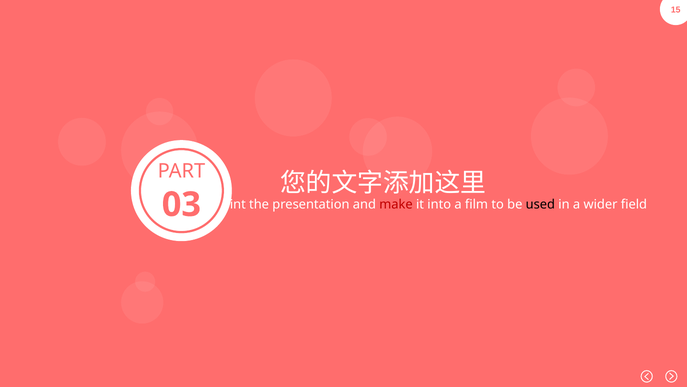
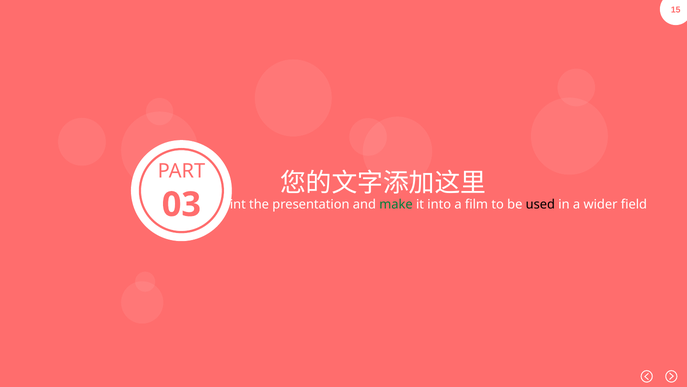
make colour: red -> green
